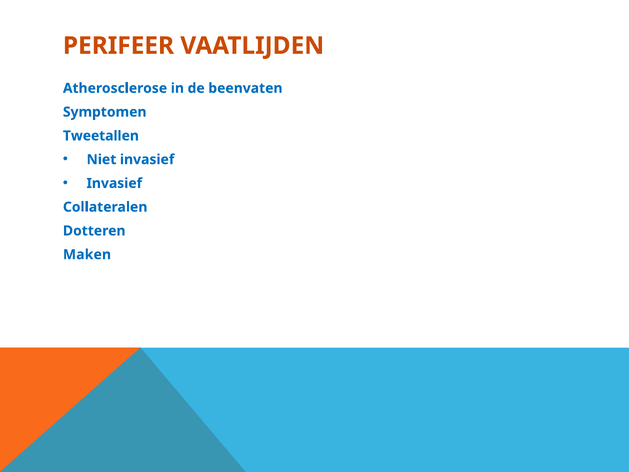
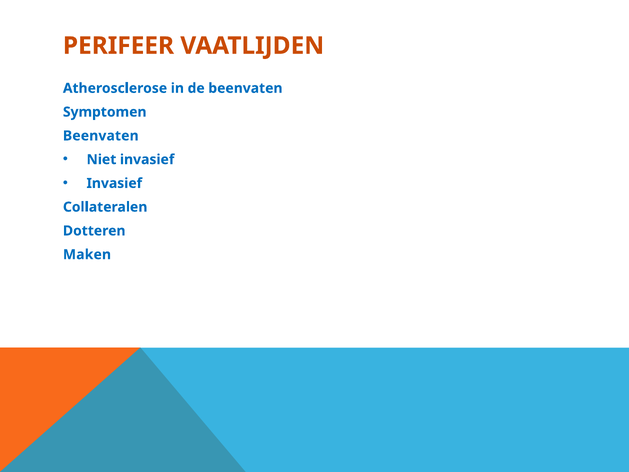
Tweetallen at (101, 136): Tweetallen -> Beenvaten
